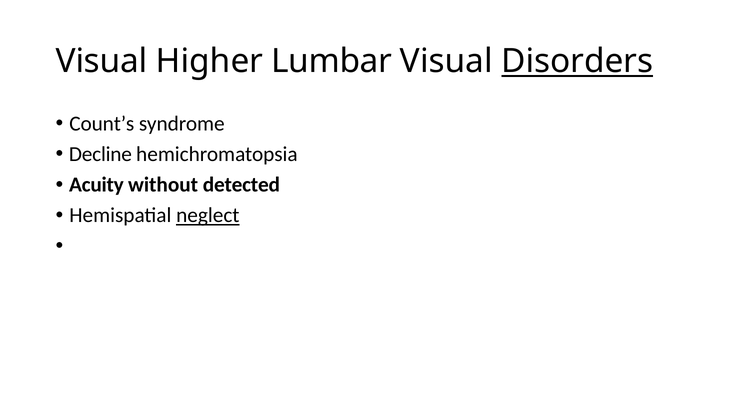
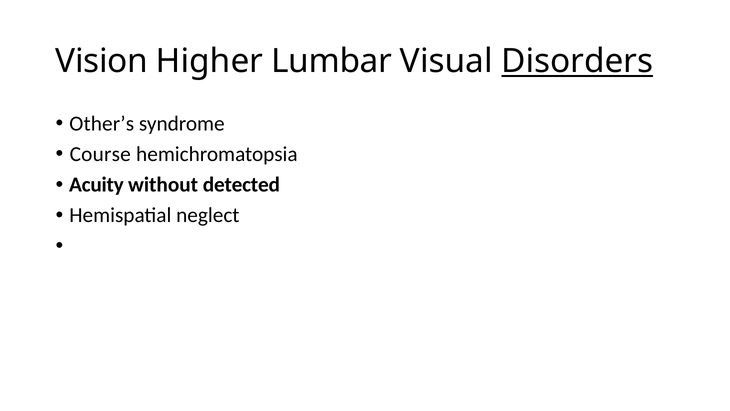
Visual at (102, 61): Visual -> Vision
Count’s: Count’s -> Other’s
Decline: Decline -> Course
neglect underline: present -> none
